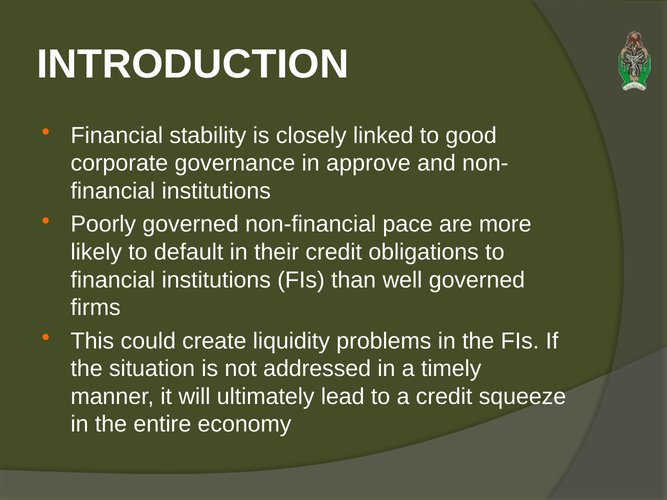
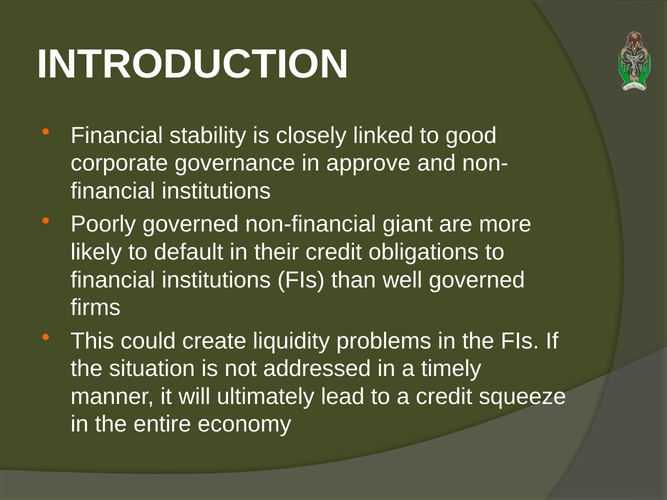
pace: pace -> giant
